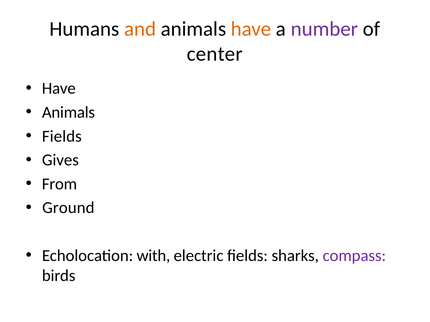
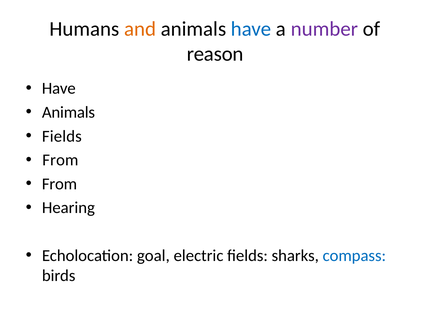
have at (251, 29) colour: orange -> blue
center: center -> reason
Gives at (60, 160): Gives -> From
Ground: Ground -> Hearing
with: with -> goal
compass colour: purple -> blue
